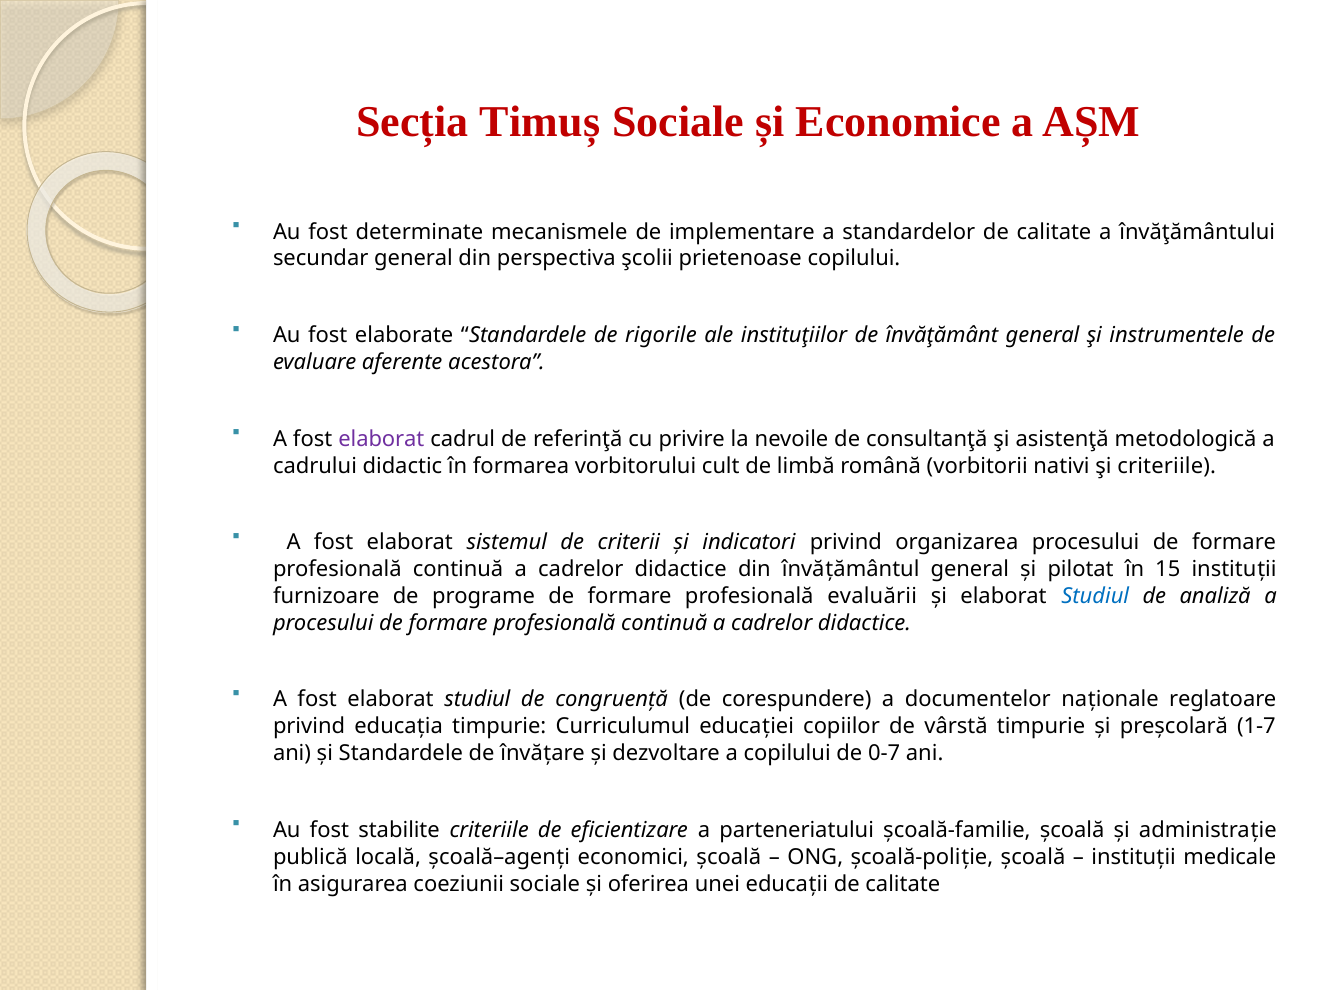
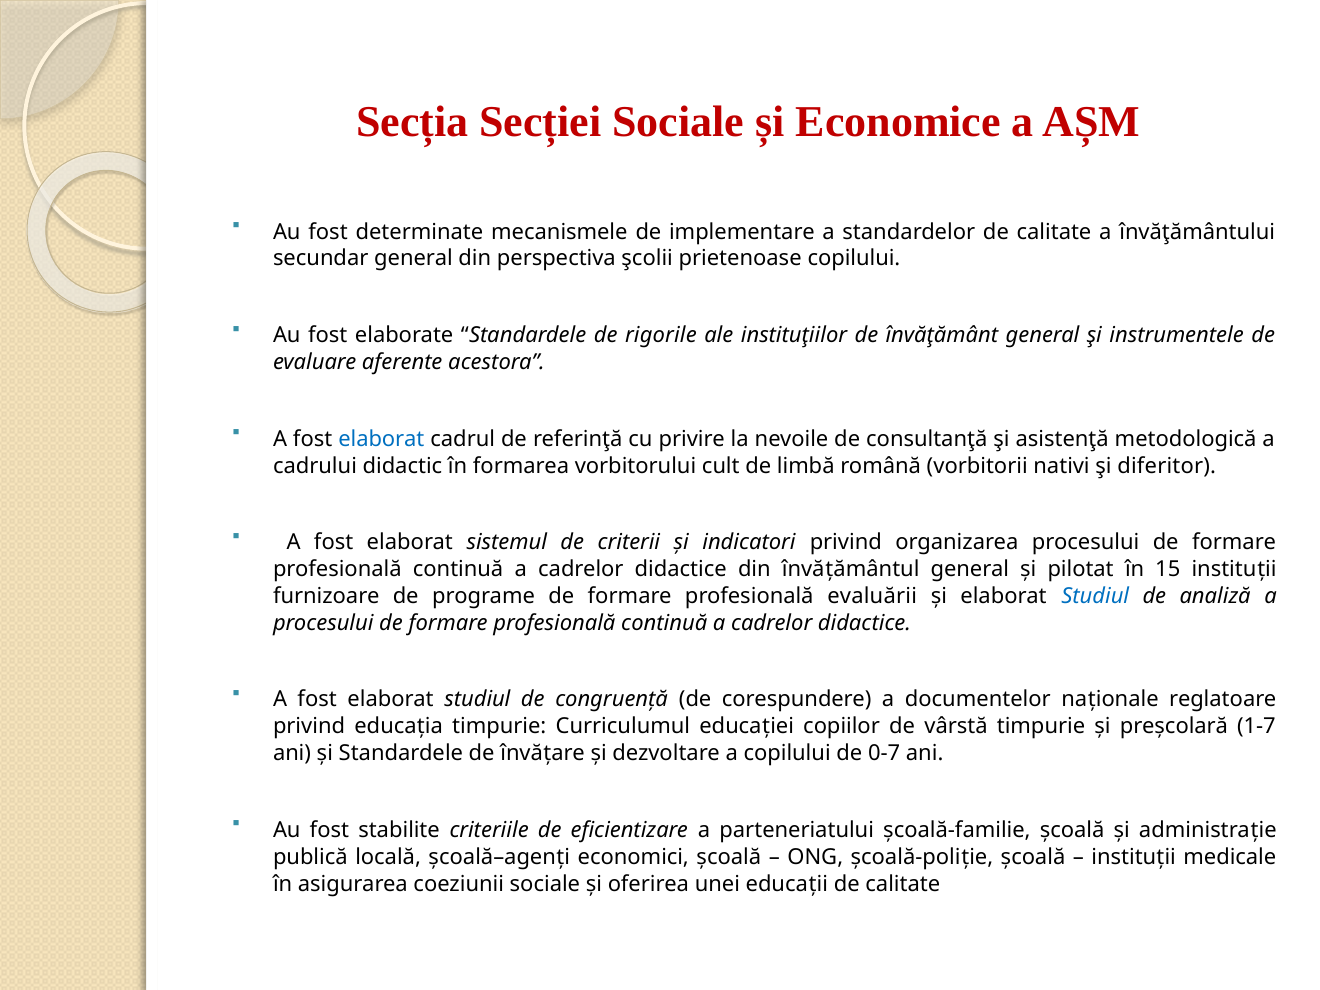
Timuș: Timuș -> Secției
elaborat at (381, 439) colour: purple -> blue
şi criteriile: criteriile -> diferitor
